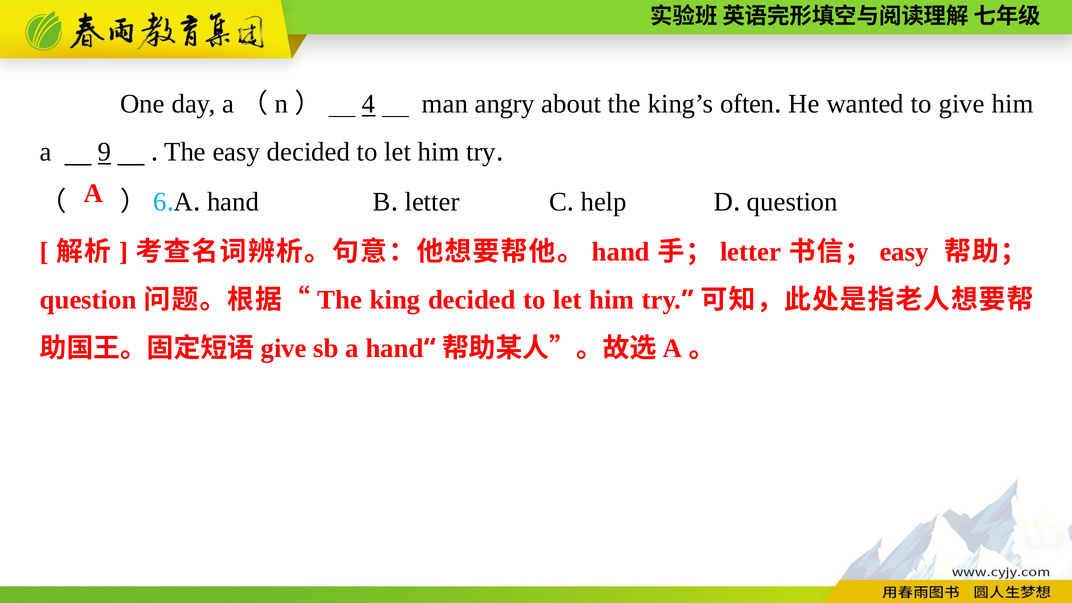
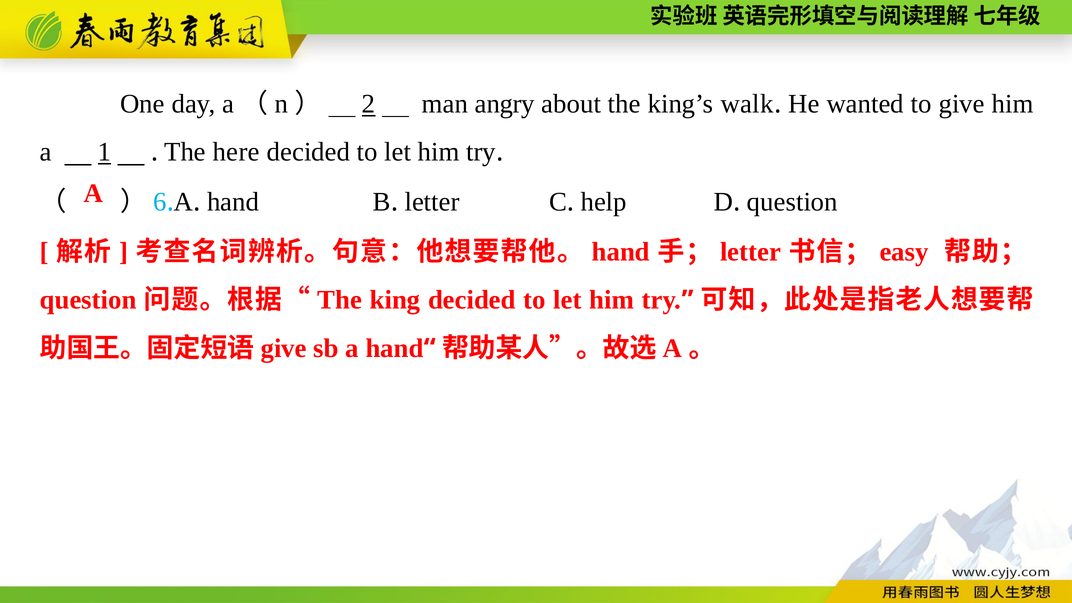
4: 4 -> 2
often: often -> walk
9: 9 -> 1
The easy: easy -> here
